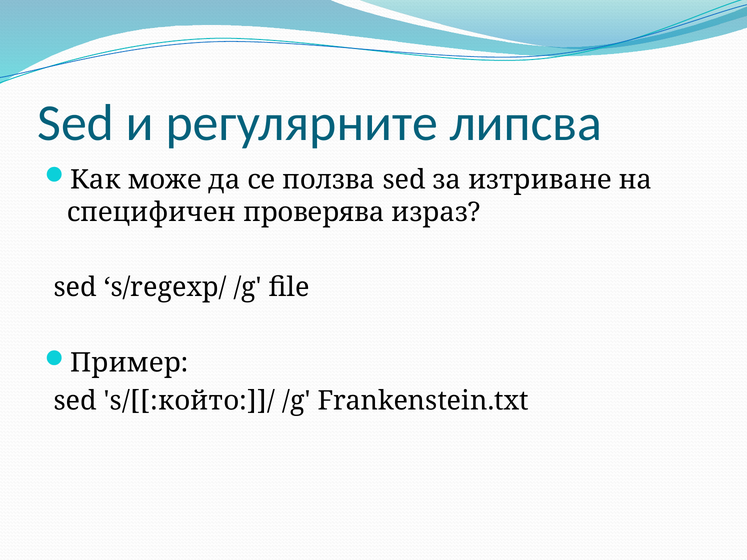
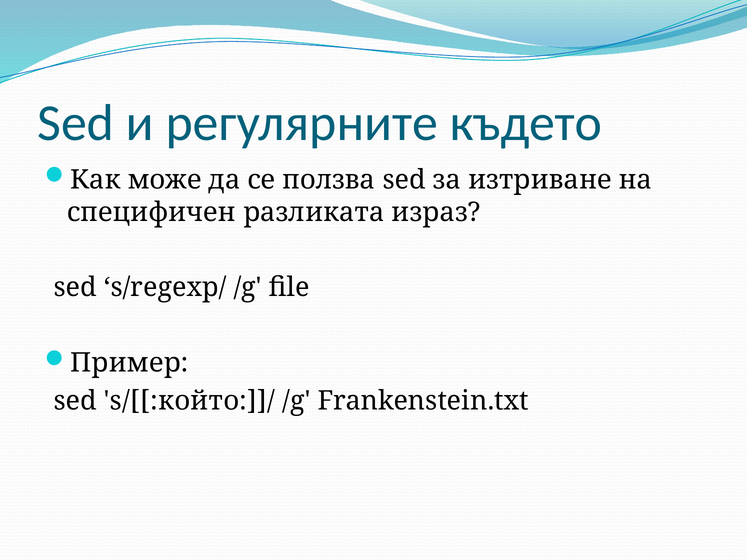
липсва: липсва -> където
проверява: проверява -> разликата
